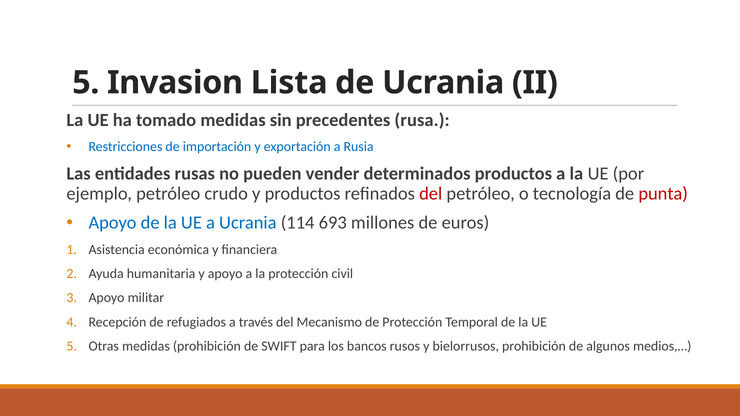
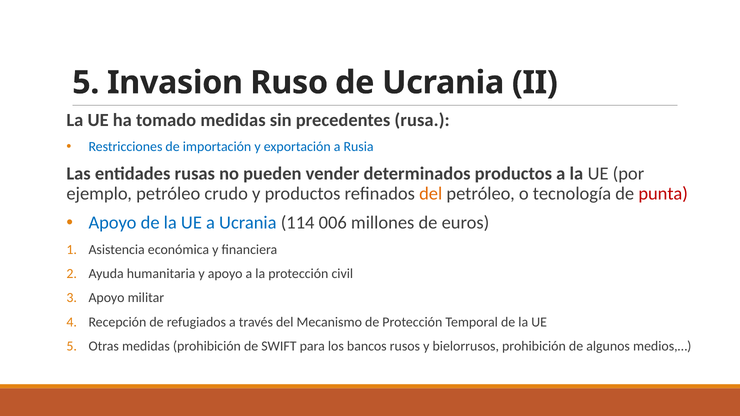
Lista: Lista -> Ruso
del at (431, 194) colour: red -> orange
693: 693 -> 006
